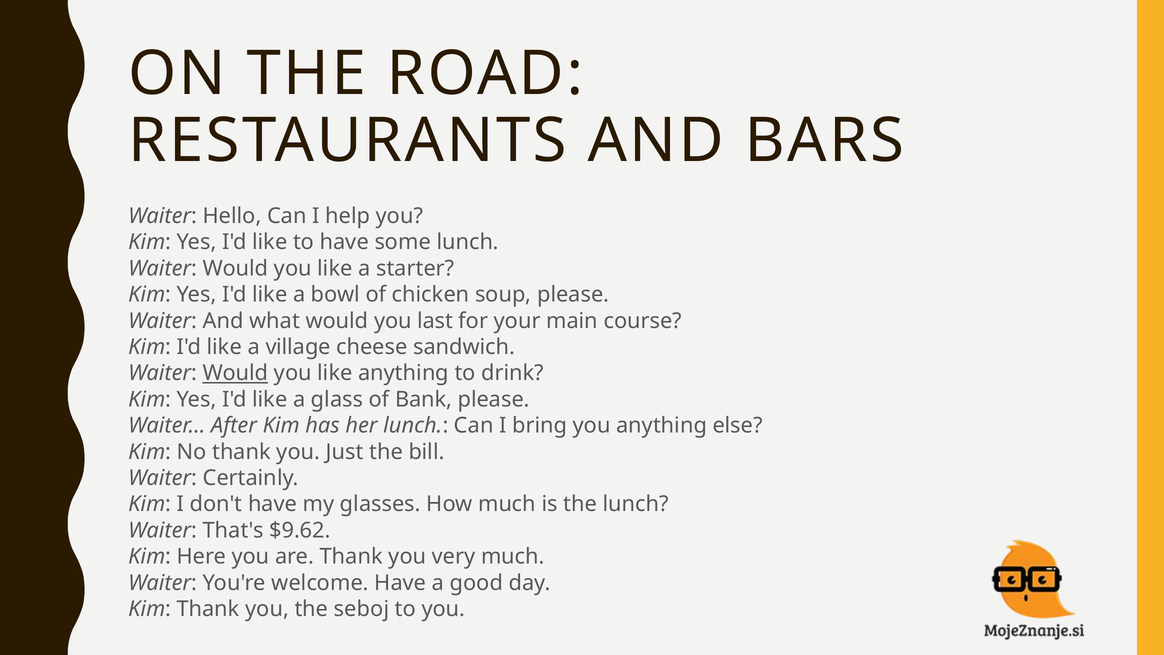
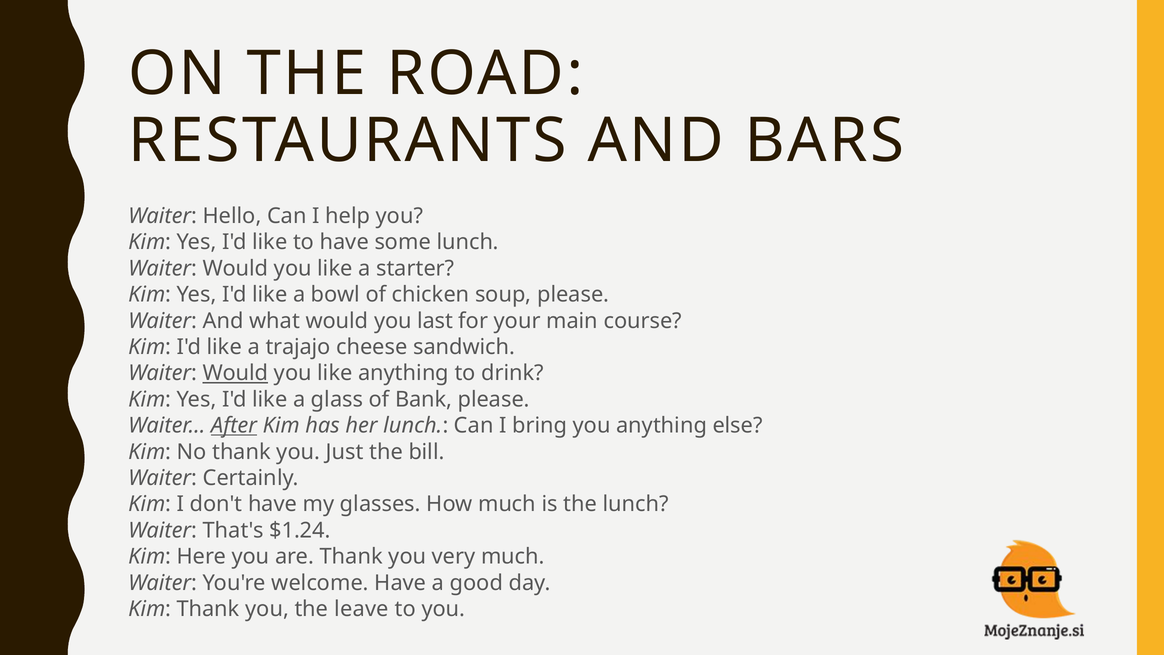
village: village -> trajajo
After underline: none -> present
$9.62: $9.62 -> $1.24
seboj: seboj -> leave
